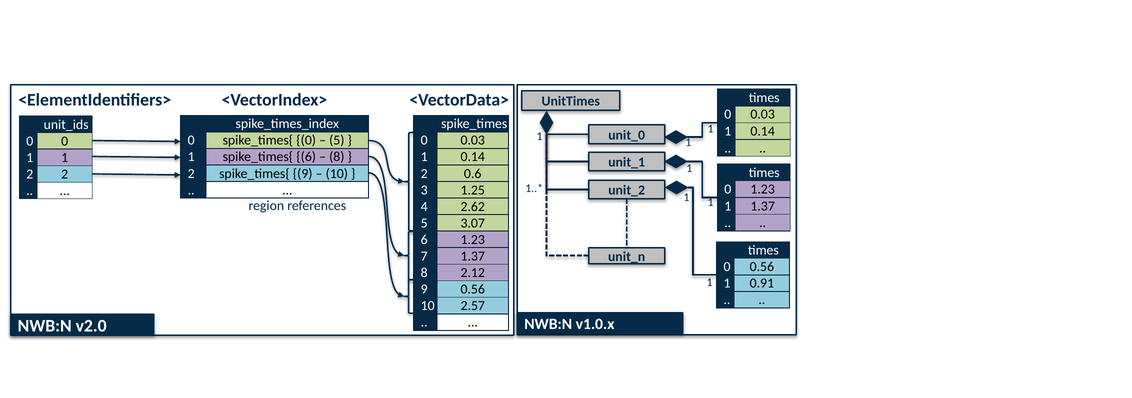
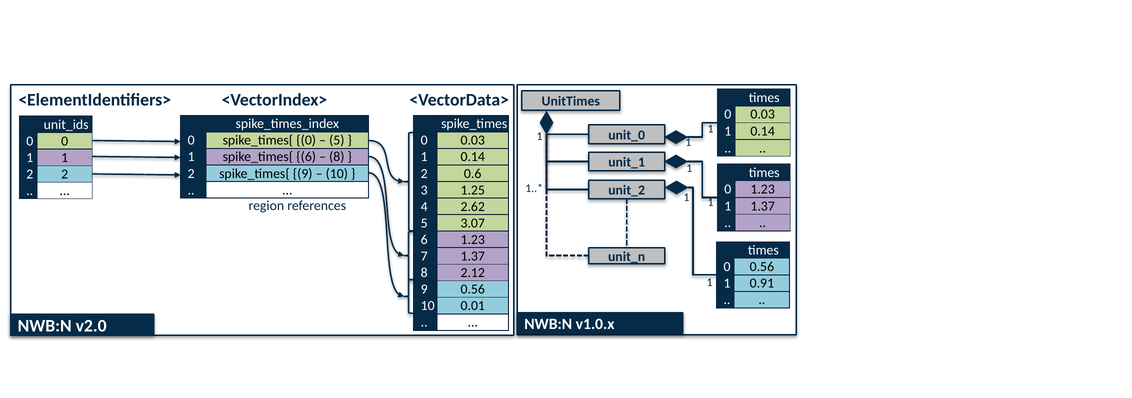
2.57: 2.57 -> 0.01
